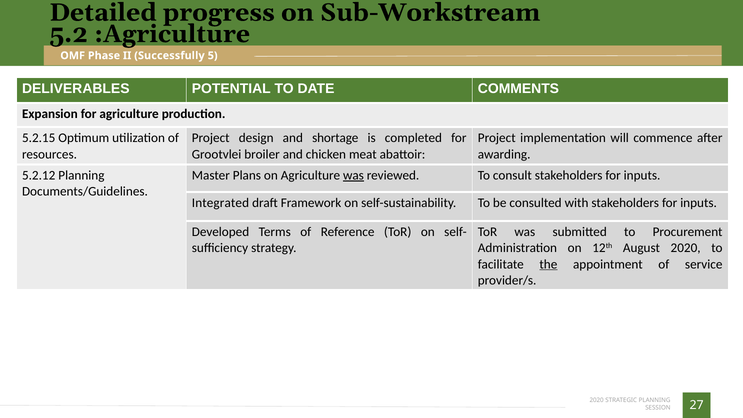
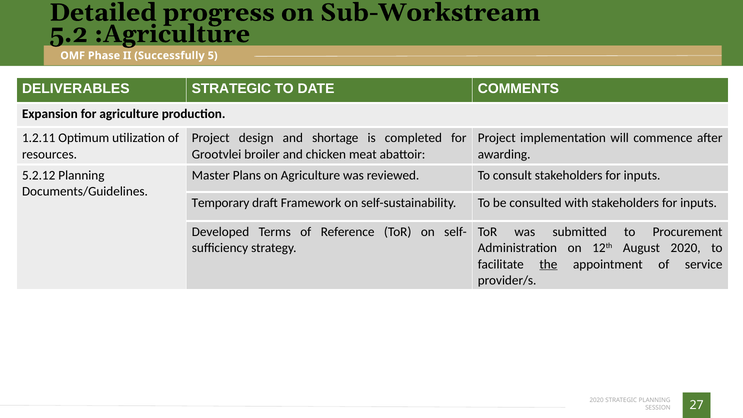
DELIVERABLES POTENTIAL: POTENTIAL -> STRATEGIC
5.2.15: 5.2.15 -> 1.2.11
was at (353, 175) underline: present -> none
Integrated: Integrated -> Temporary
